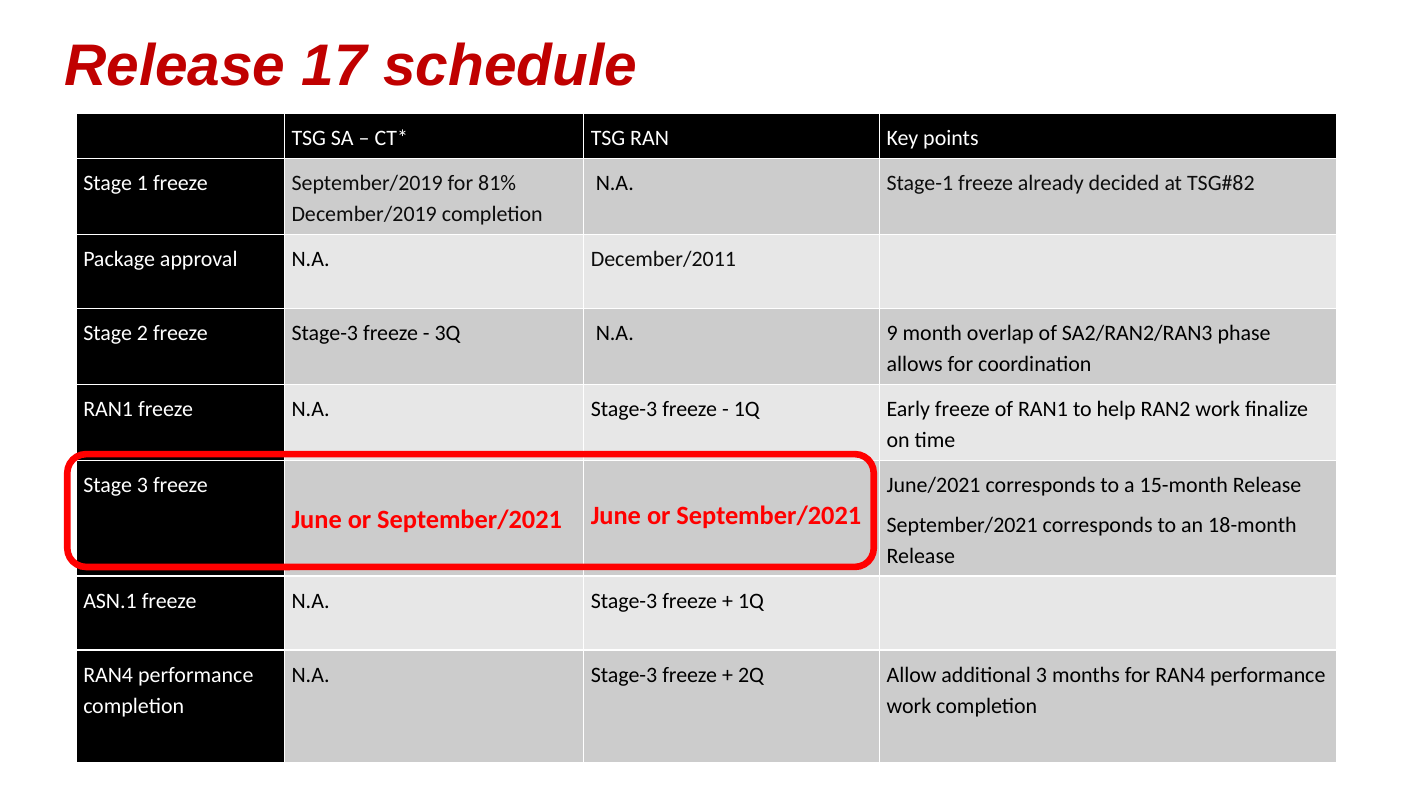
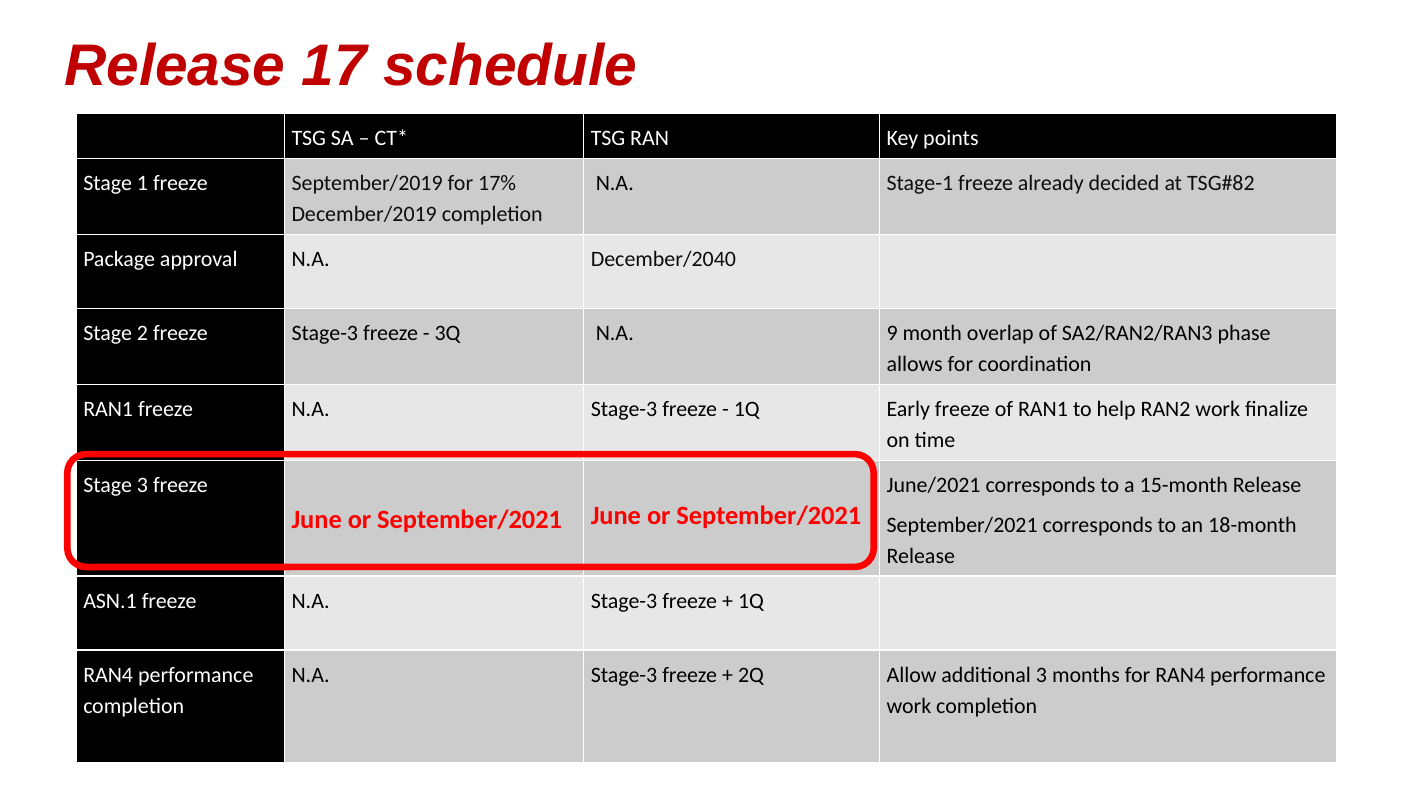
81%: 81% -> 17%
December/2011: December/2011 -> December/2040
